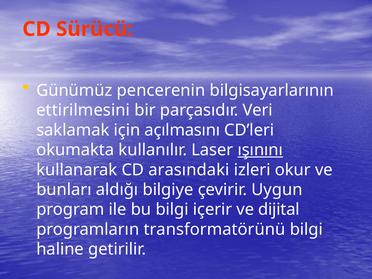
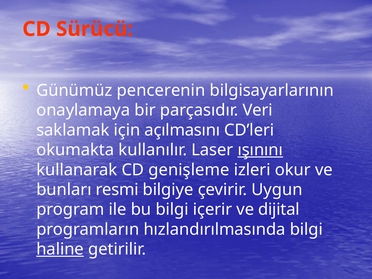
ettirilmesini: ettirilmesini -> onaylamaya
arasındaki: arasındaki -> genişleme
aldığı: aldığı -> resmi
transformatörünü: transformatörünü -> hızlandırılmasında
haline underline: none -> present
